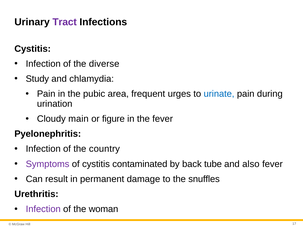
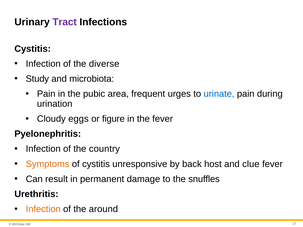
chlamydia: chlamydia -> microbiota
main: main -> eggs
Symptoms colour: purple -> orange
contaminated: contaminated -> unresponsive
tube: tube -> host
also: also -> clue
Infection at (43, 209) colour: purple -> orange
woman: woman -> around
